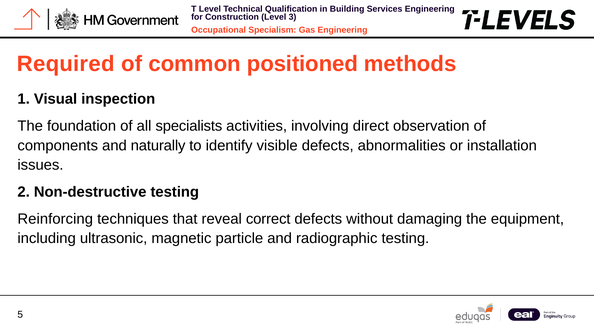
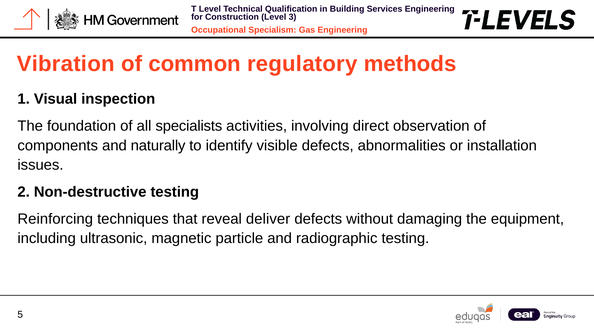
Required: Required -> Vibration
positioned: positioned -> regulatory
correct: correct -> deliver
